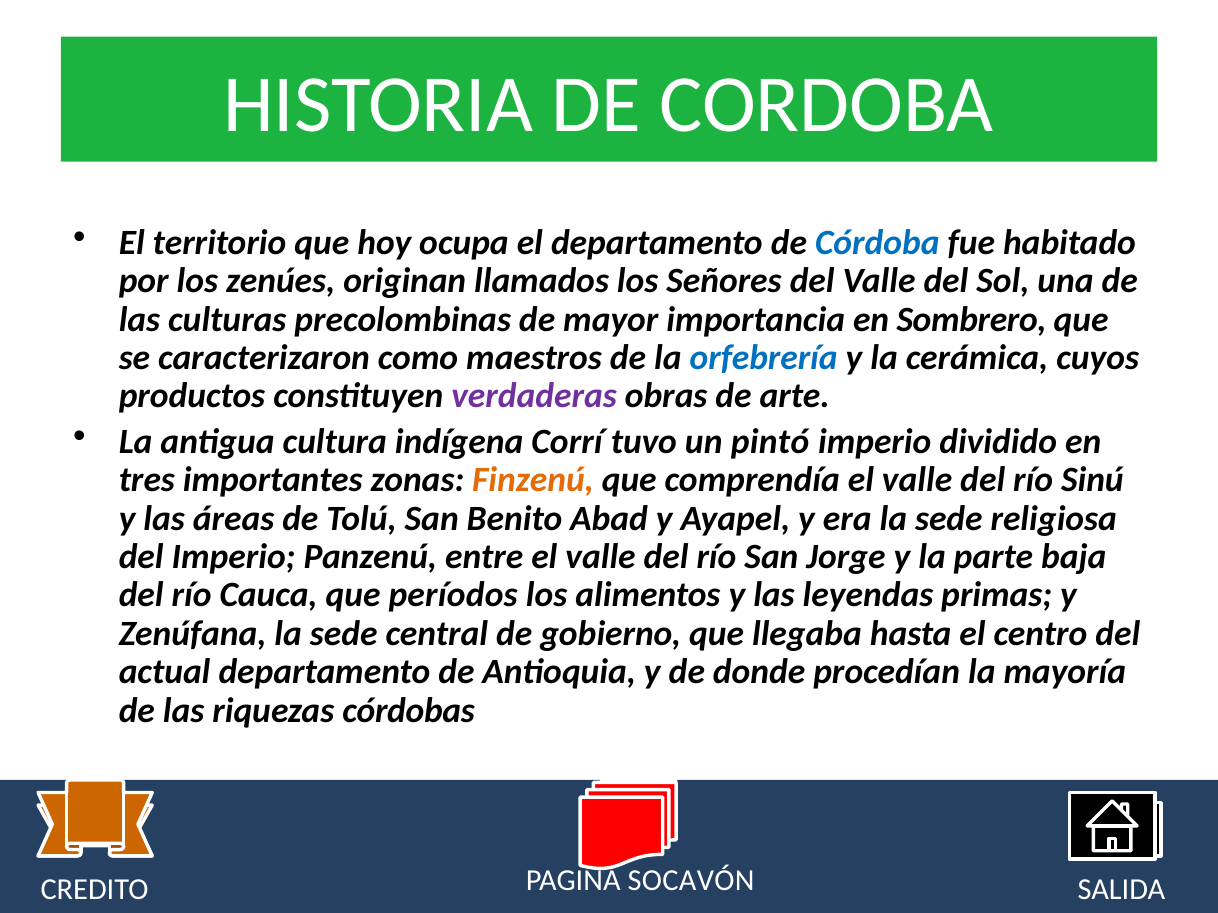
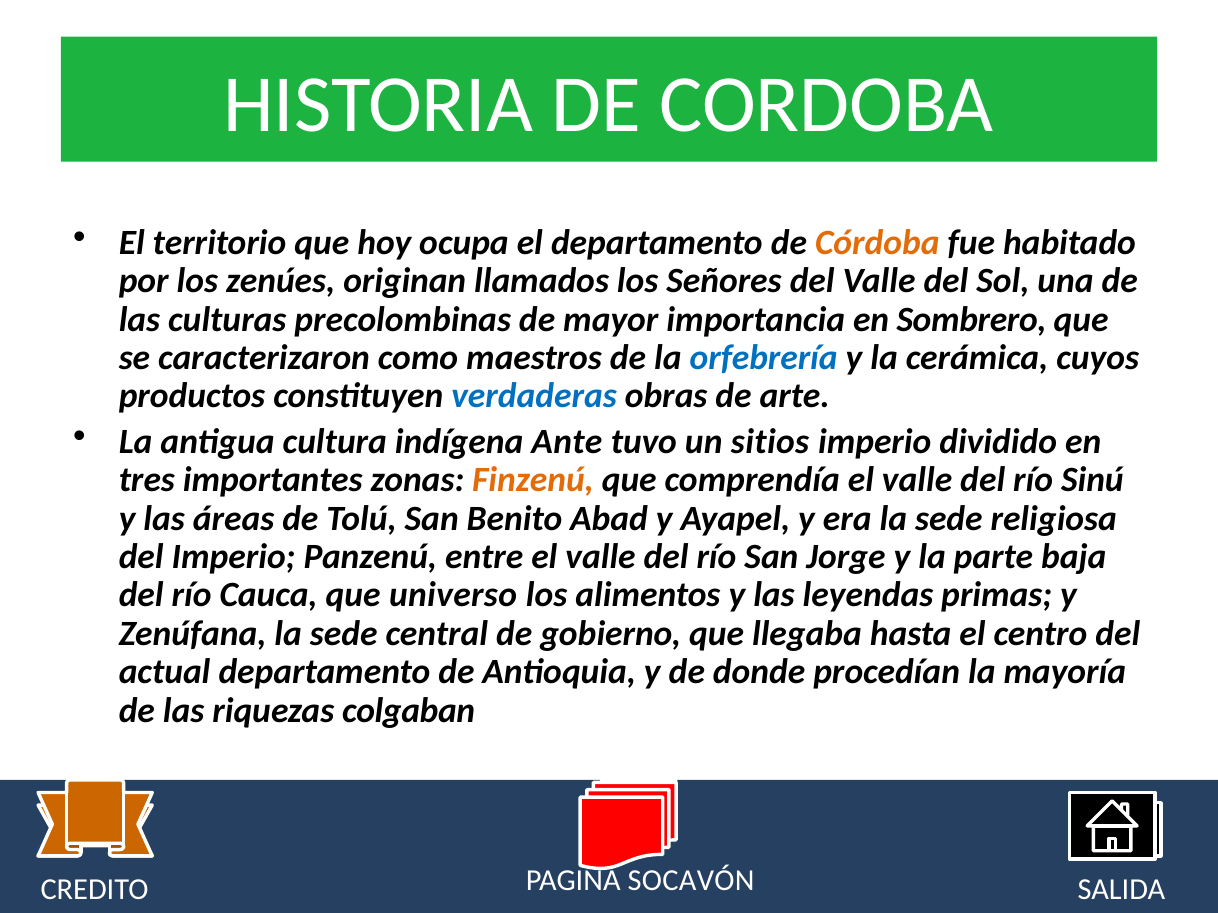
Córdoba colour: blue -> orange
verdaderas colour: purple -> blue
Corrí: Corrí -> Ante
pintó: pintó -> sitios
períodos: períodos -> universo
córdobas: córdobas -> colgaban
